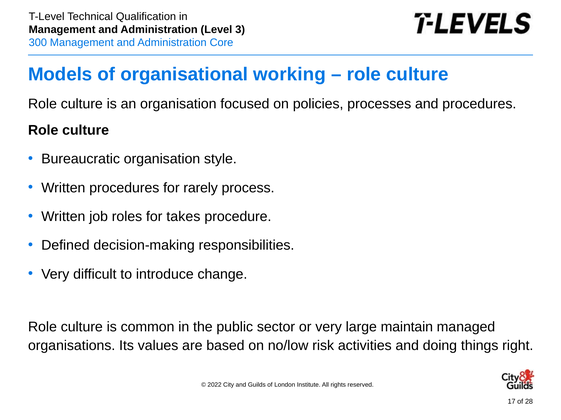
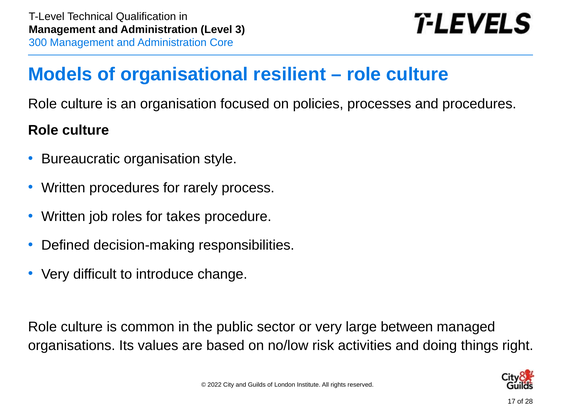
working: working -> resilient
maintain: maintain -> between
